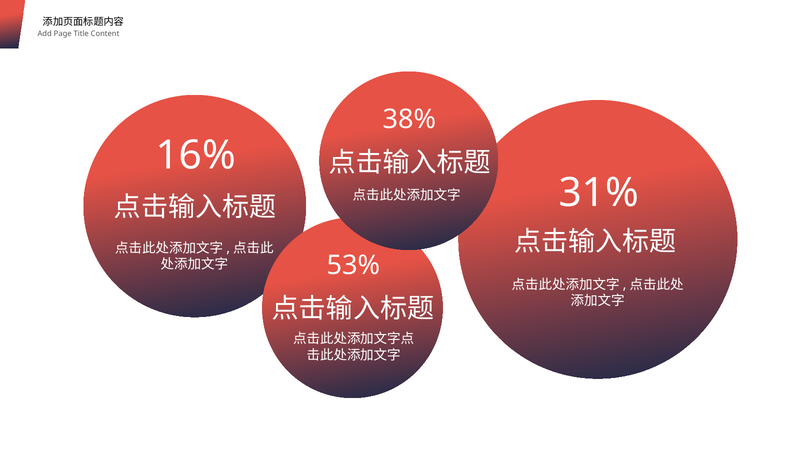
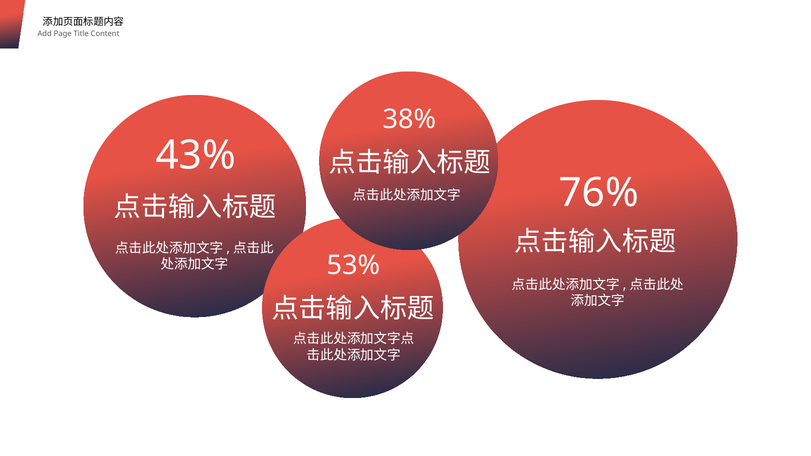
16%: 16% -> 43%
31%: 31% -> 76%
